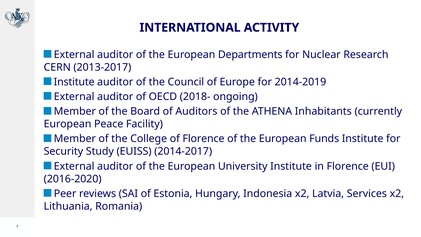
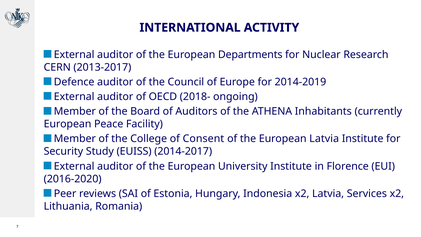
Institute at (74, 82): Institute -> Defence
of Florence: Florence -> Consent
European Funds: Funds -> Latvia
